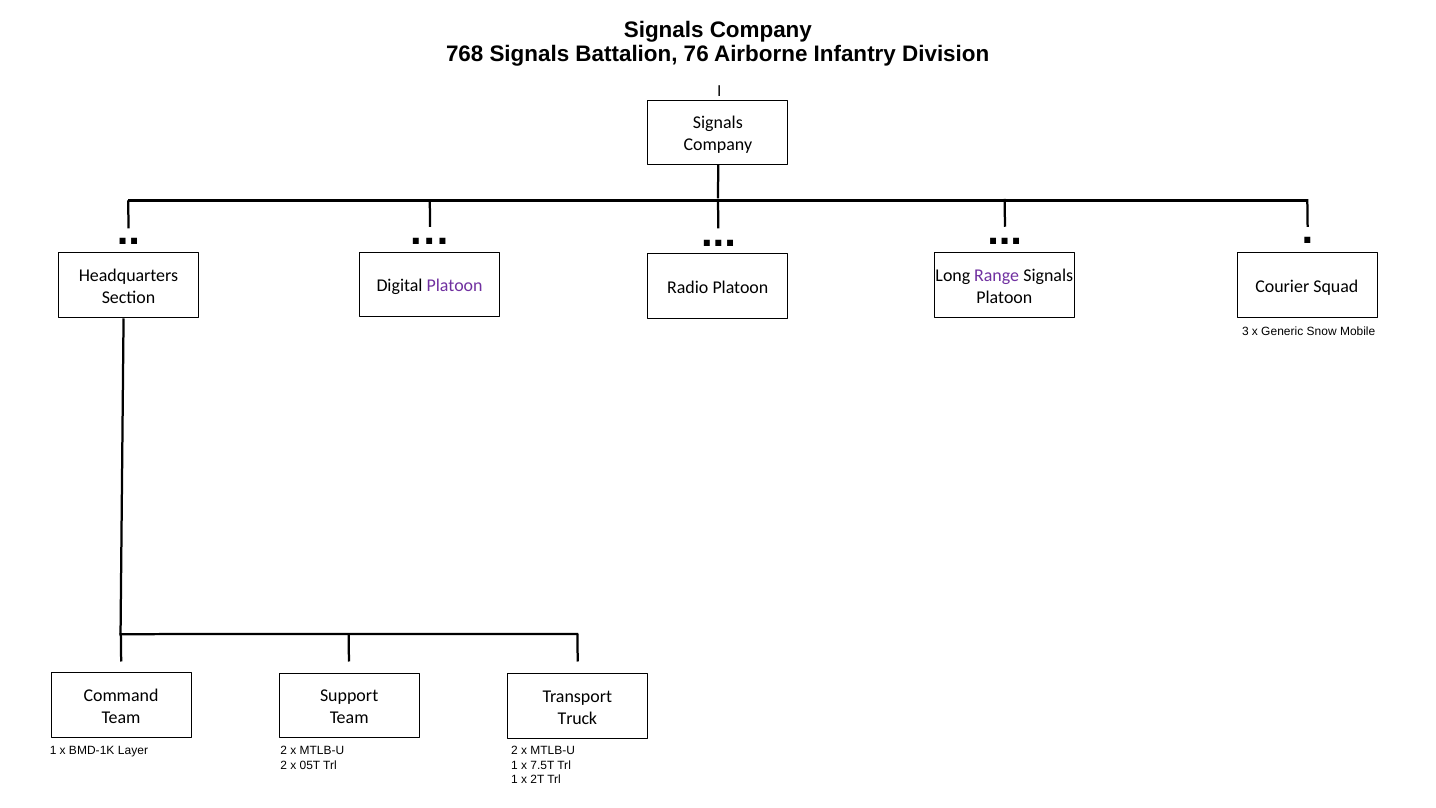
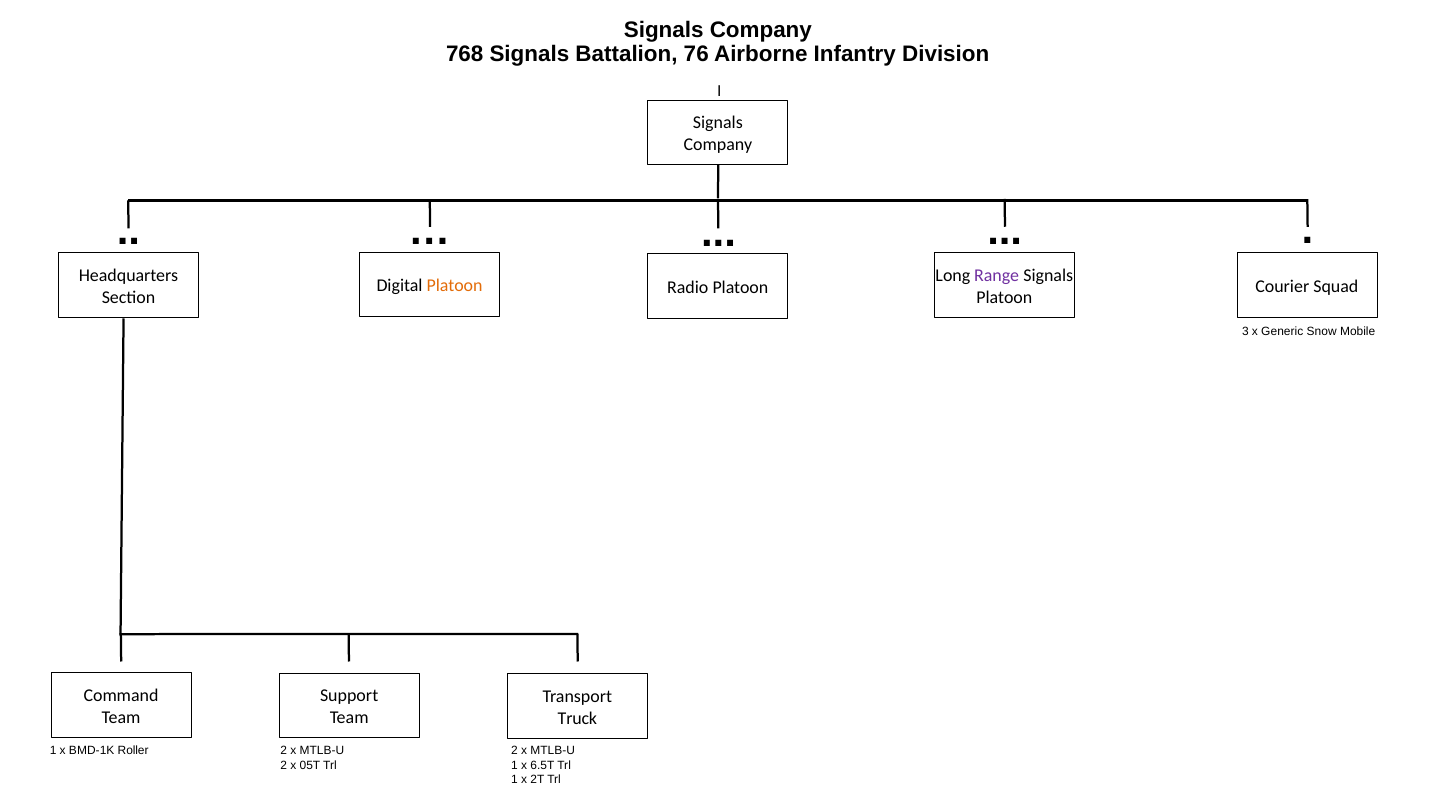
Platoon at (455, 286) colour: purple -> orange
Layer: Layer -> Roller
7.5T: 7.5T -> 6.5T
